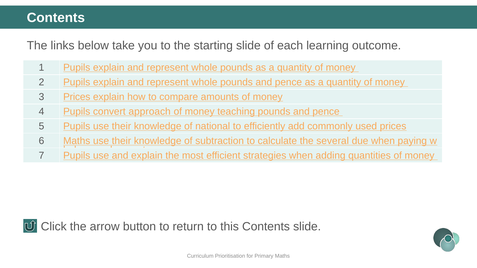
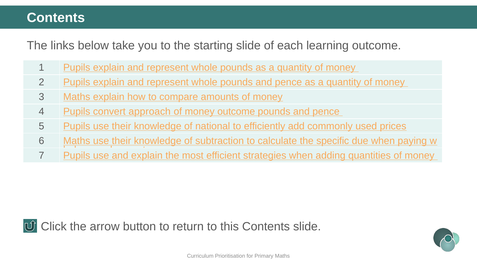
3 Prices: Prices -> Maths
money teaching: teaching -> outcome
several: several -> specific
